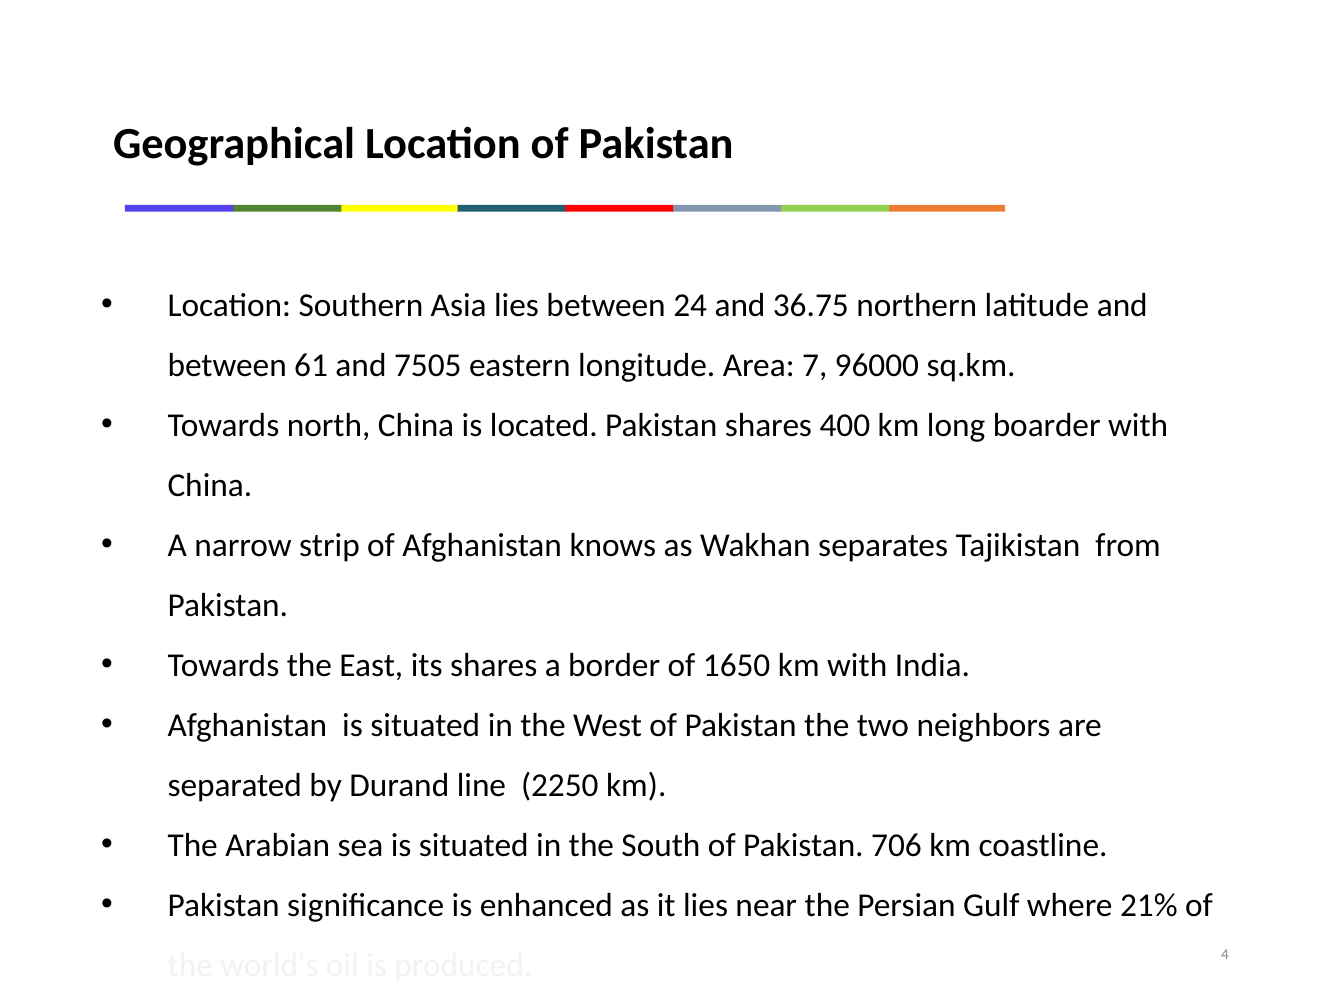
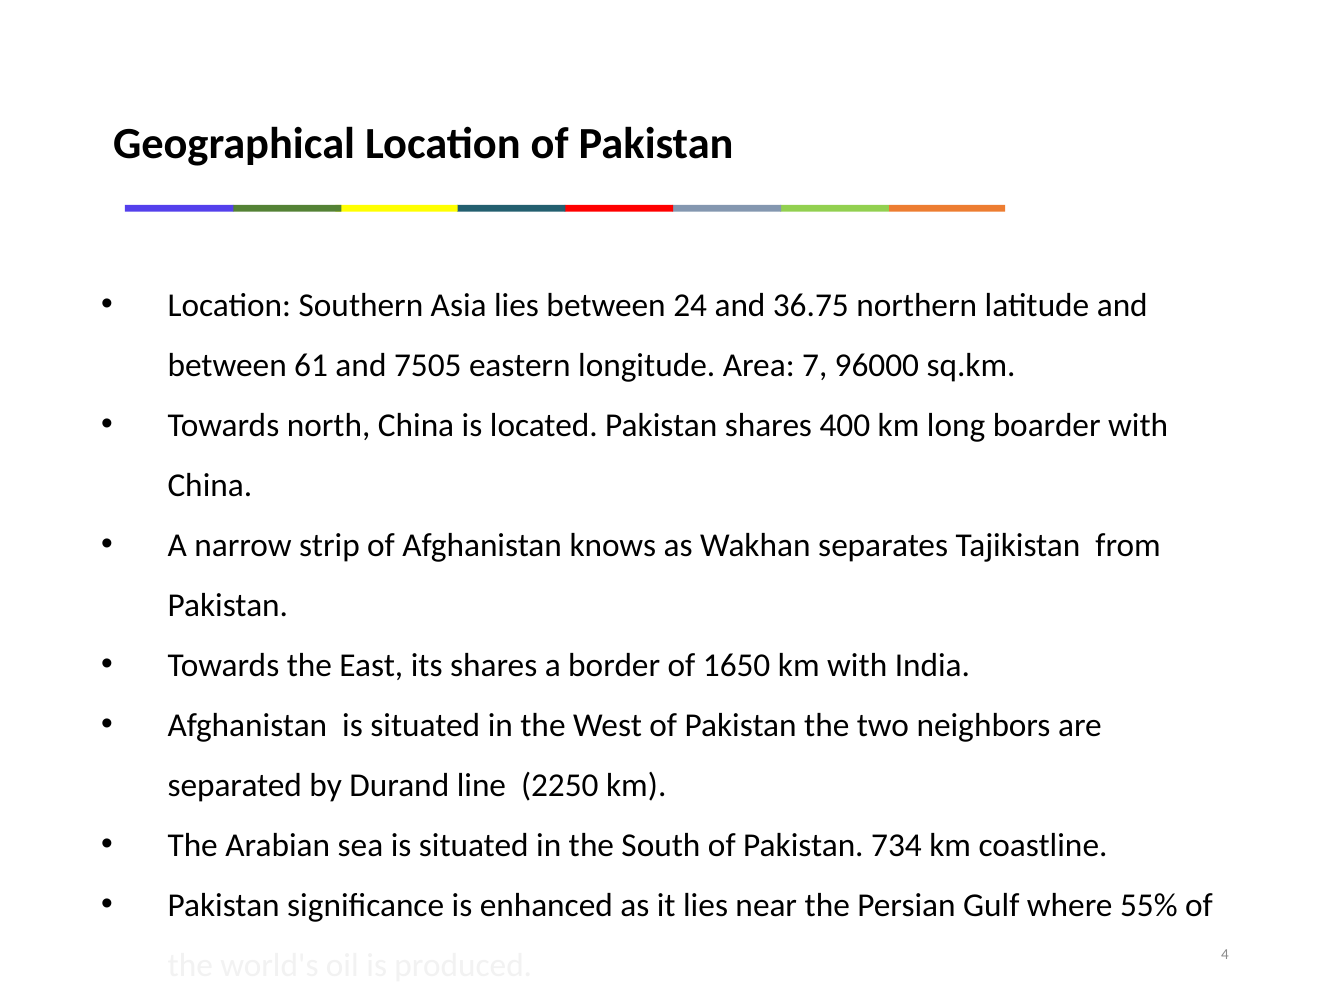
706: 706 -> 734
21%: 21% -> 55%
